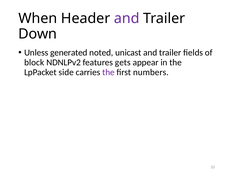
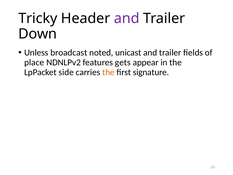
When: When -> Tricky
generated: generated -> broadcast
block: block -> place
the at (108, 72) colour: purple -> orange
numbers: numbers -> signature
